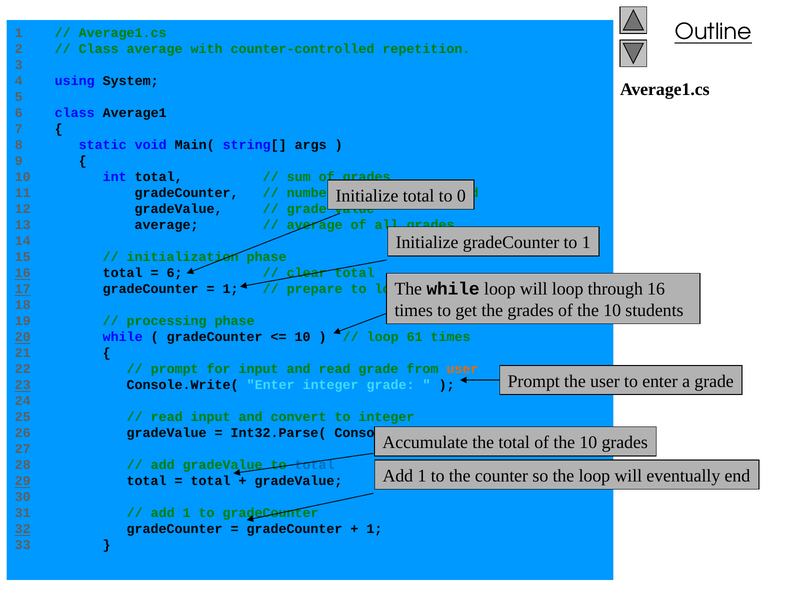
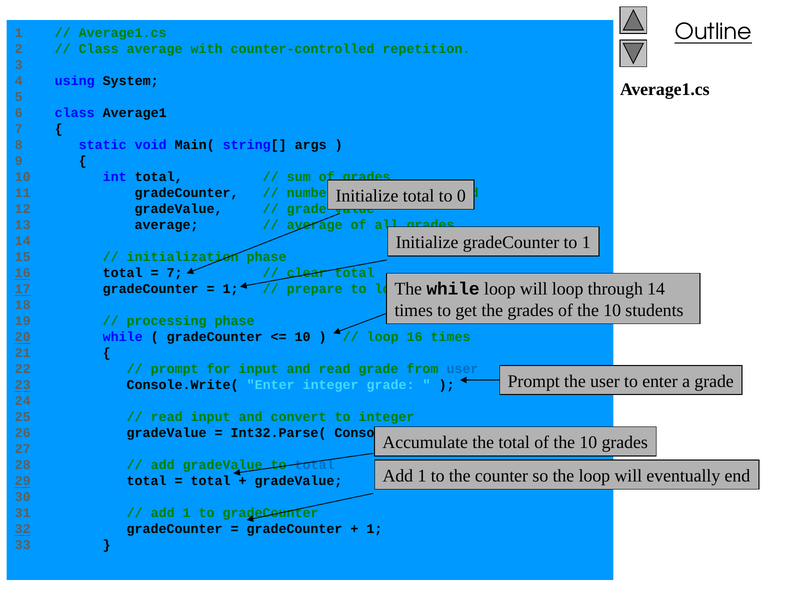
6 at (175, 273): 6 -> 7
through 16: 16 -> 14
loop 61: 61 -> 16
user at (462, 369) colour: orange -> blue
